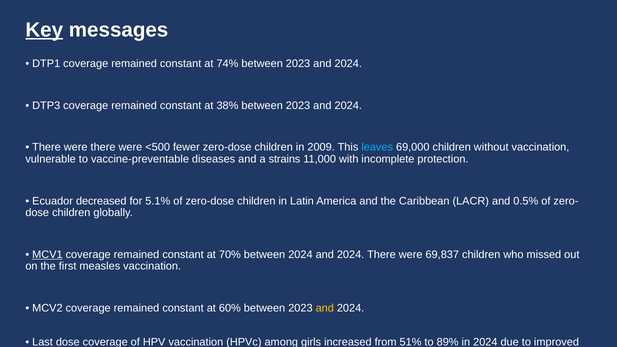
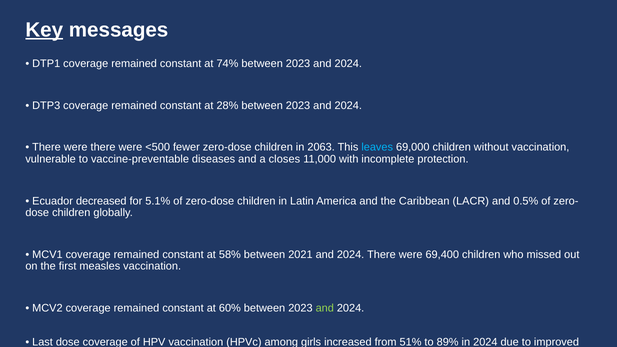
38%: 38% -> 28%
2009: 2009 -> 2063
strains: strains -> closes
MCV1 underline: present -> none
70%: 70% -> 58%
between 2024: 2024 -> 2021
69,837: 69,837 -> 69,400
and at (325, 308) colour: yellow -> light green
